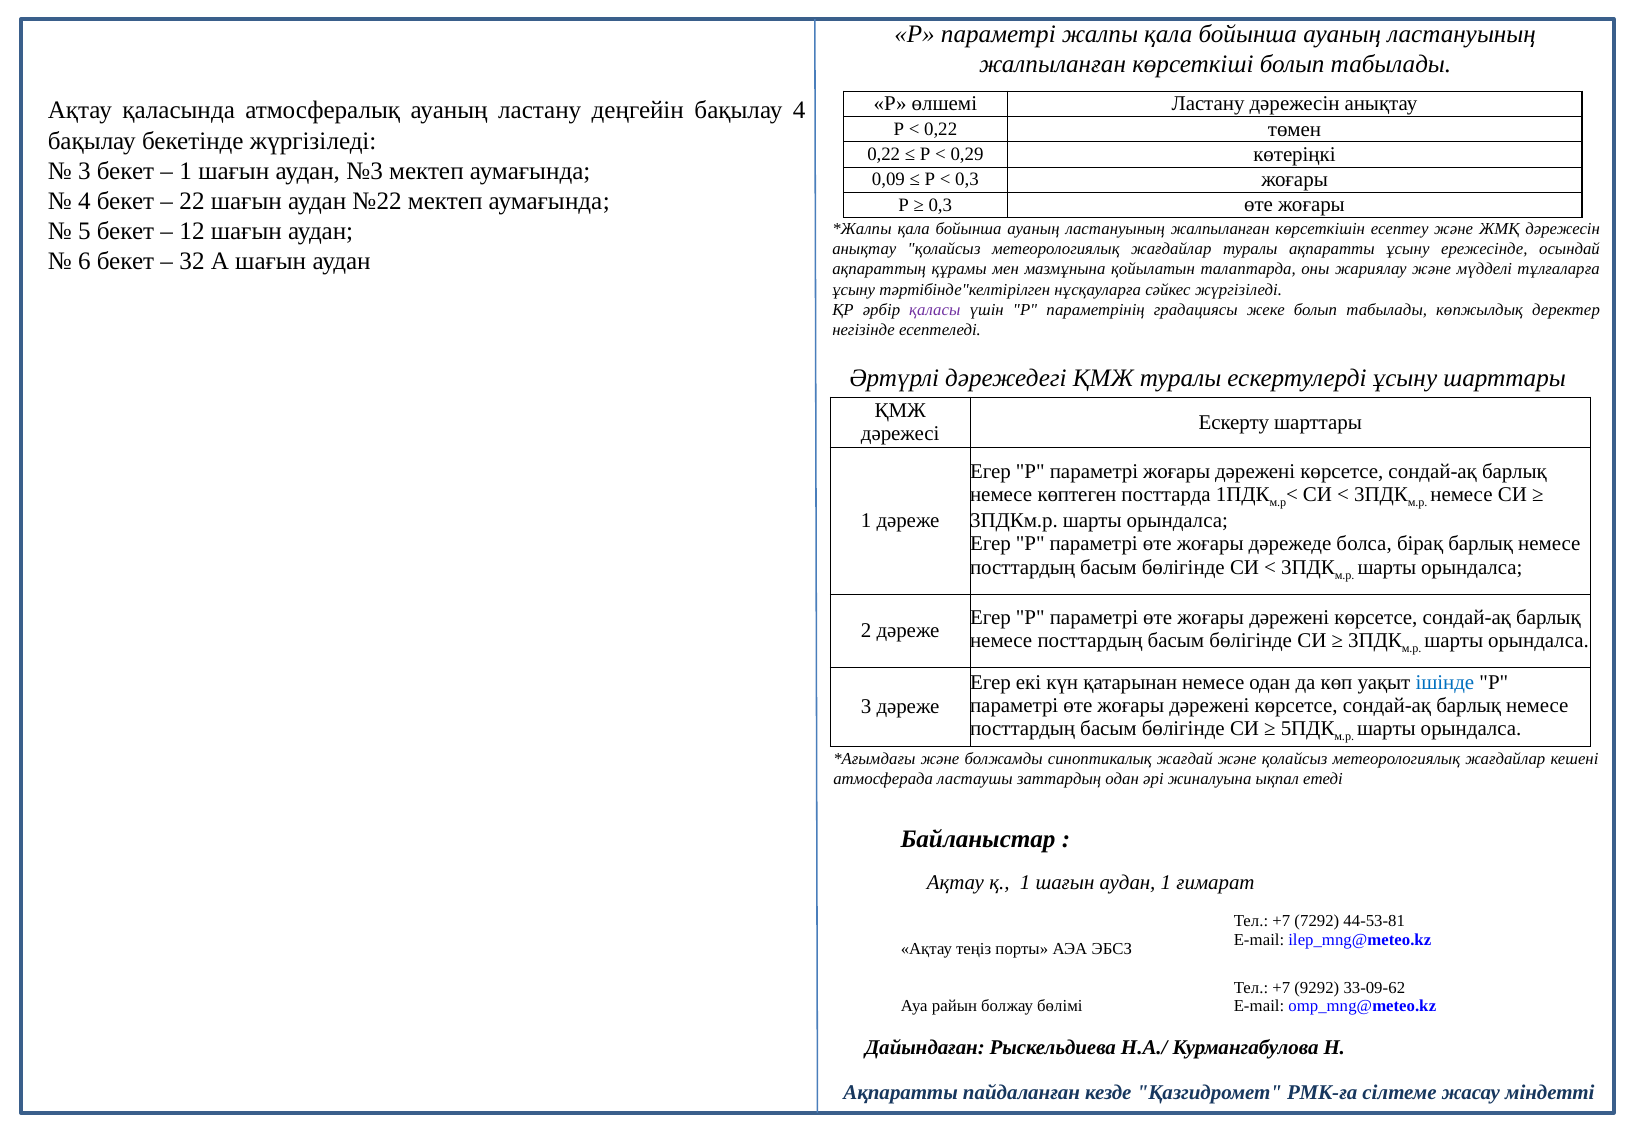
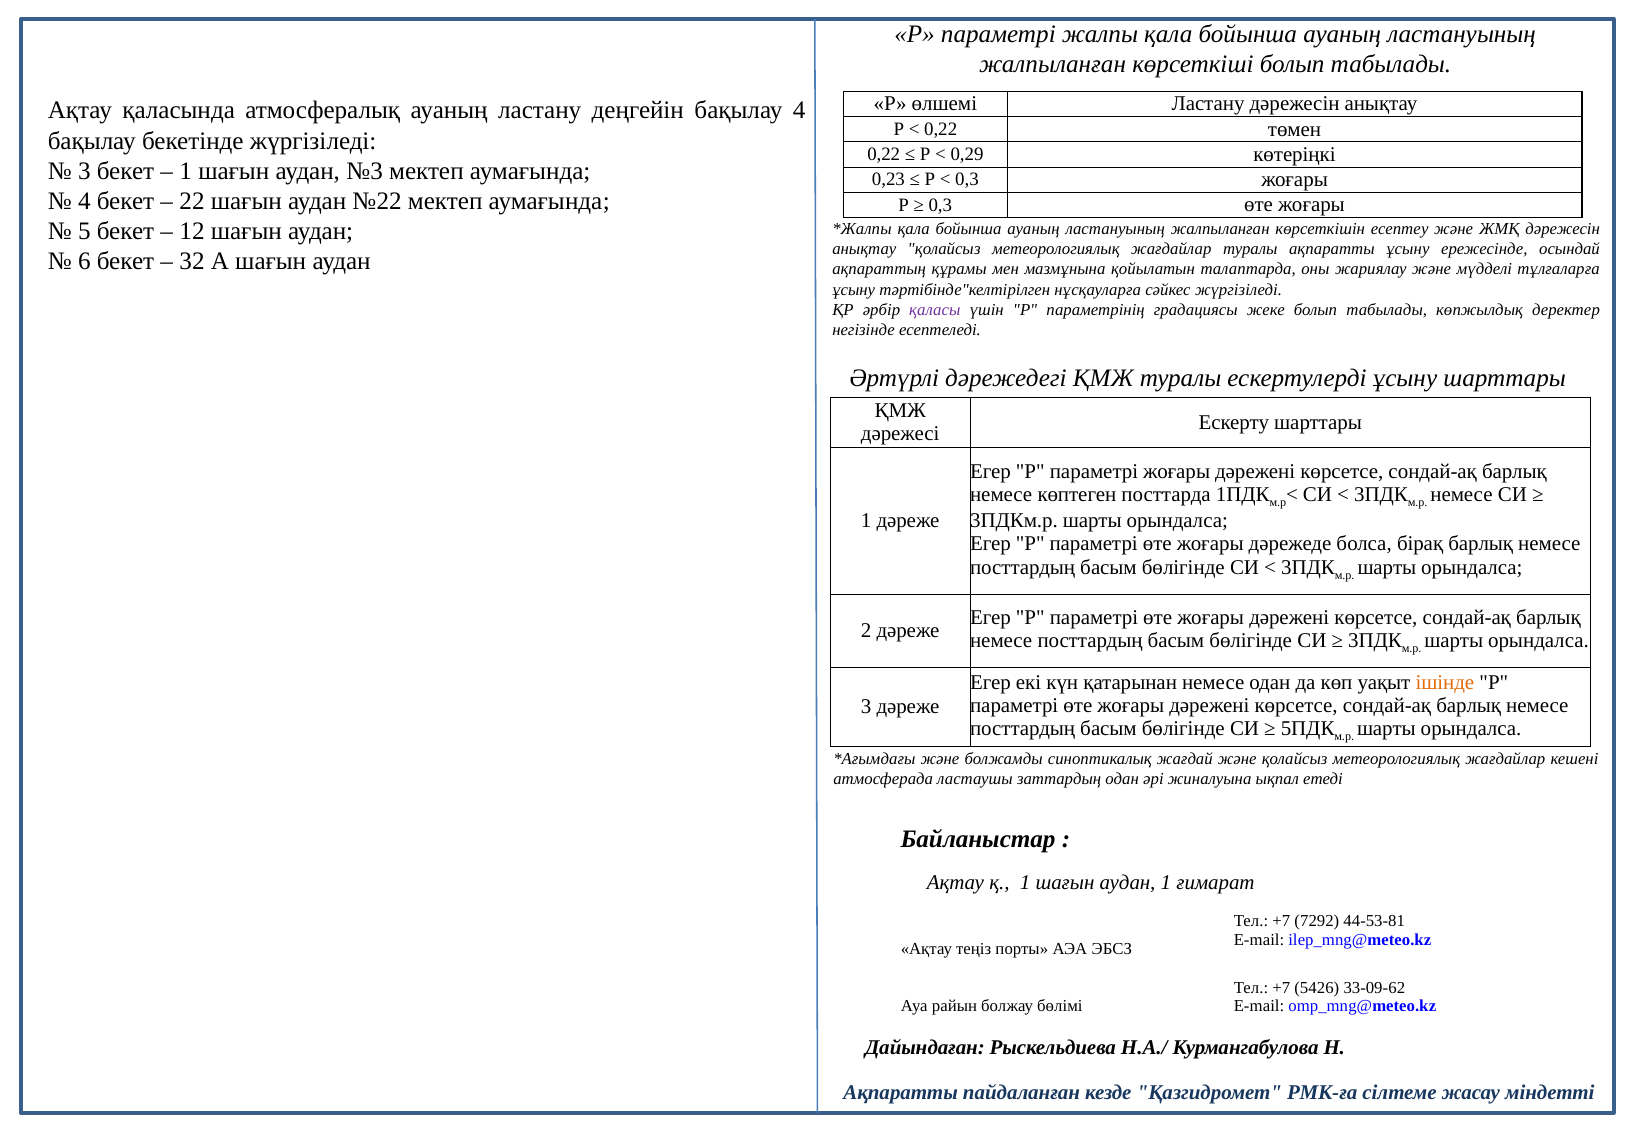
0,09: 0,09 -> 0,23
ішінде colour: blue -> orange
9292: 9292 -> 5426
